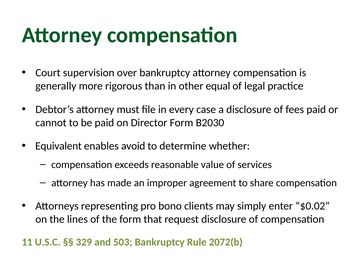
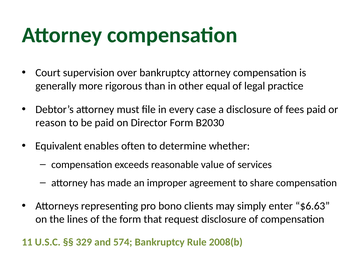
cannot: cannot -> reason
avoid: avoid -> often
$0.02: $0.02 -> $6.63
503: 503 -> 574
2072(b: 2072(b -> 2008(b
